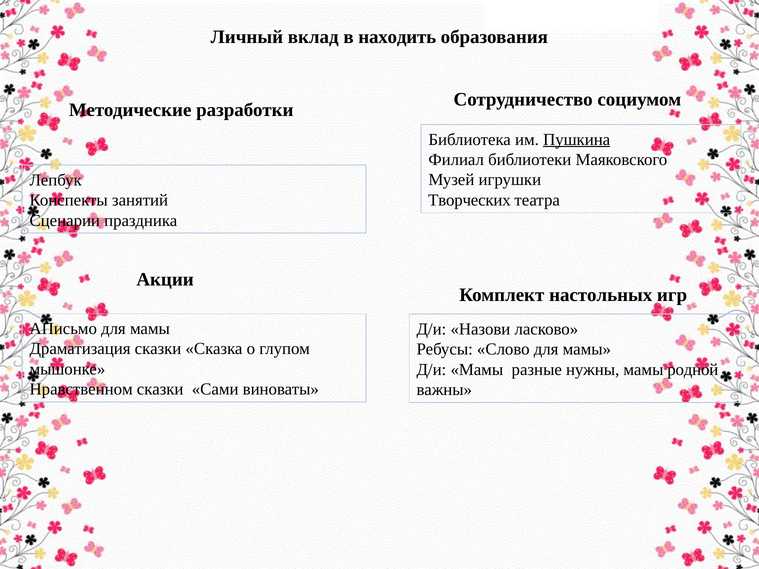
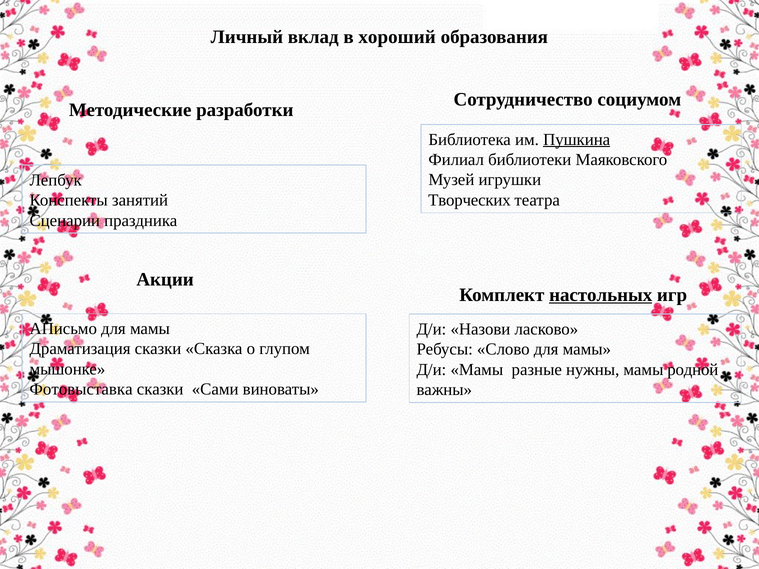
находить: находить -> хороший
настольных underline: none -> present
Нравственном: Нравственном -> Фотовыставка
